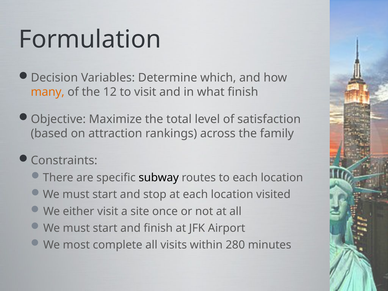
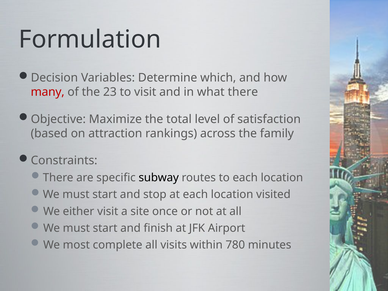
many colour: orange -> red
12: 12 -> 23
what finish: finish -> there
280: 280 -> 780
